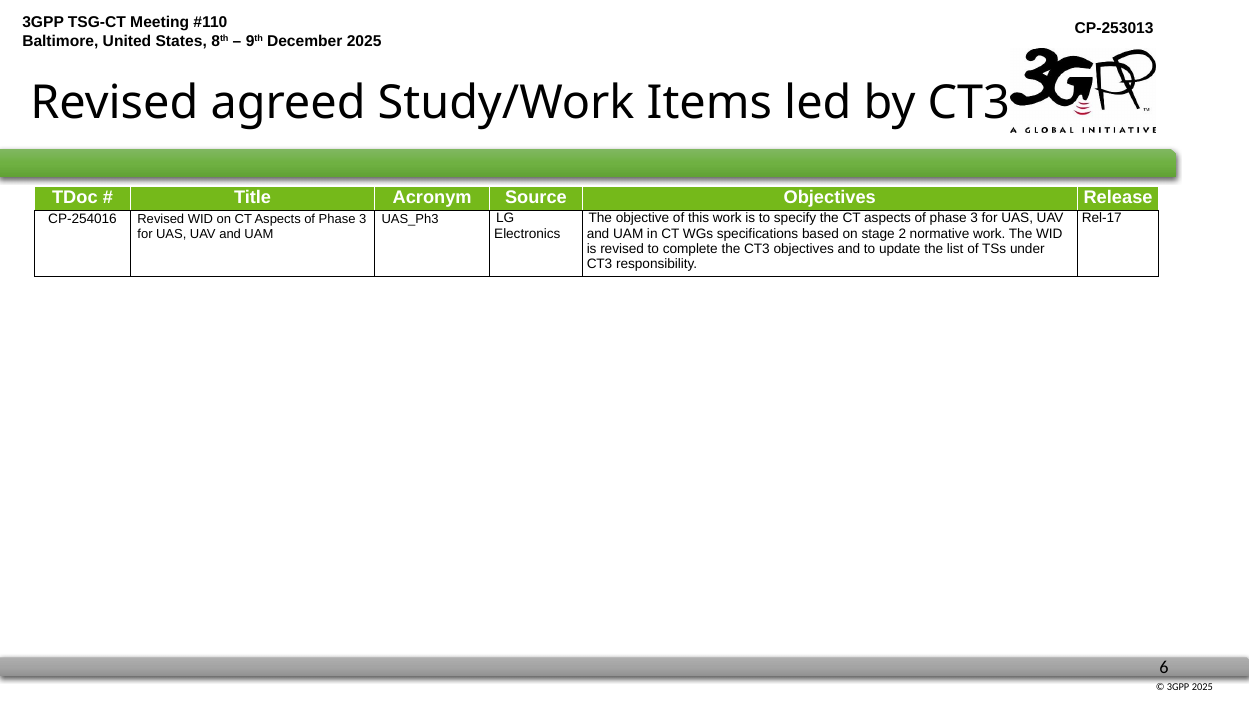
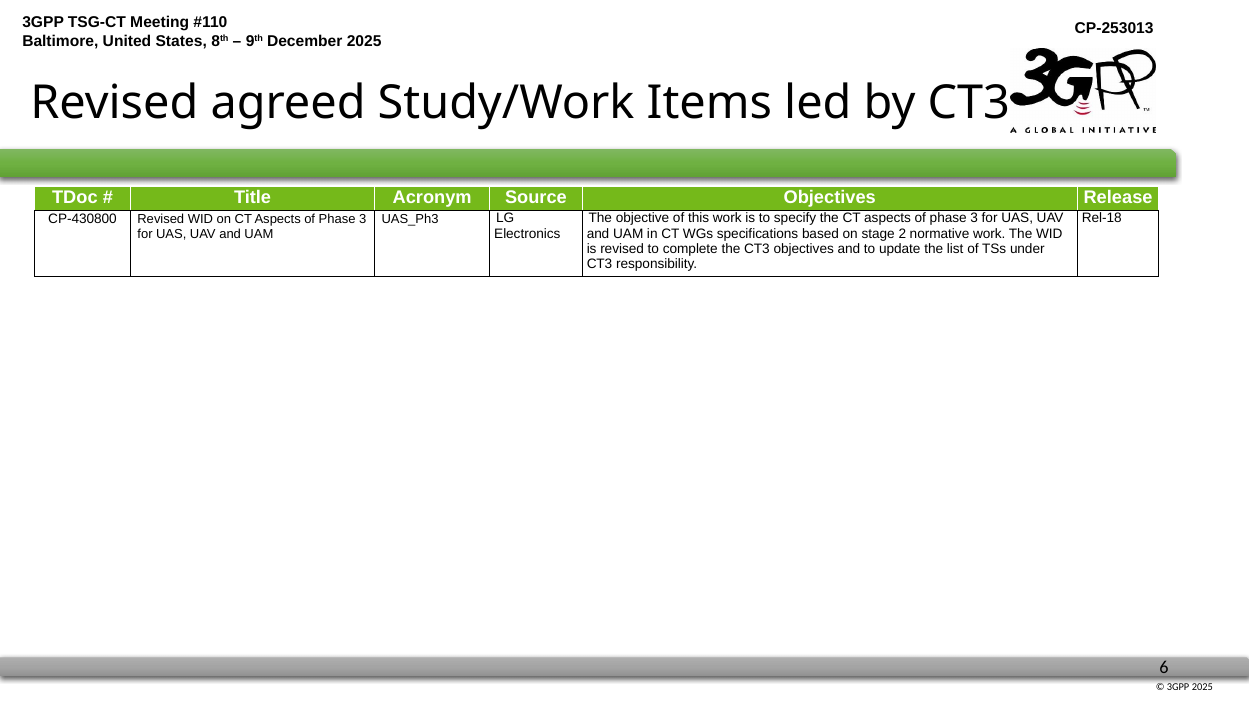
Rel-17: Rel-17 -> Rel-18
CP-254016: CP-254016 -> CP-430800
